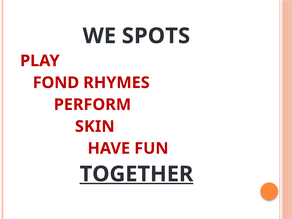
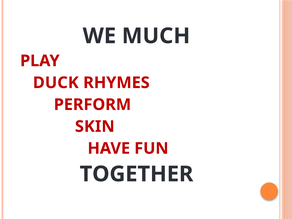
SPOTS: SPOTS -> MUCH
FOND: FOND -> DUCK
TOGETHER underline: present -> none
